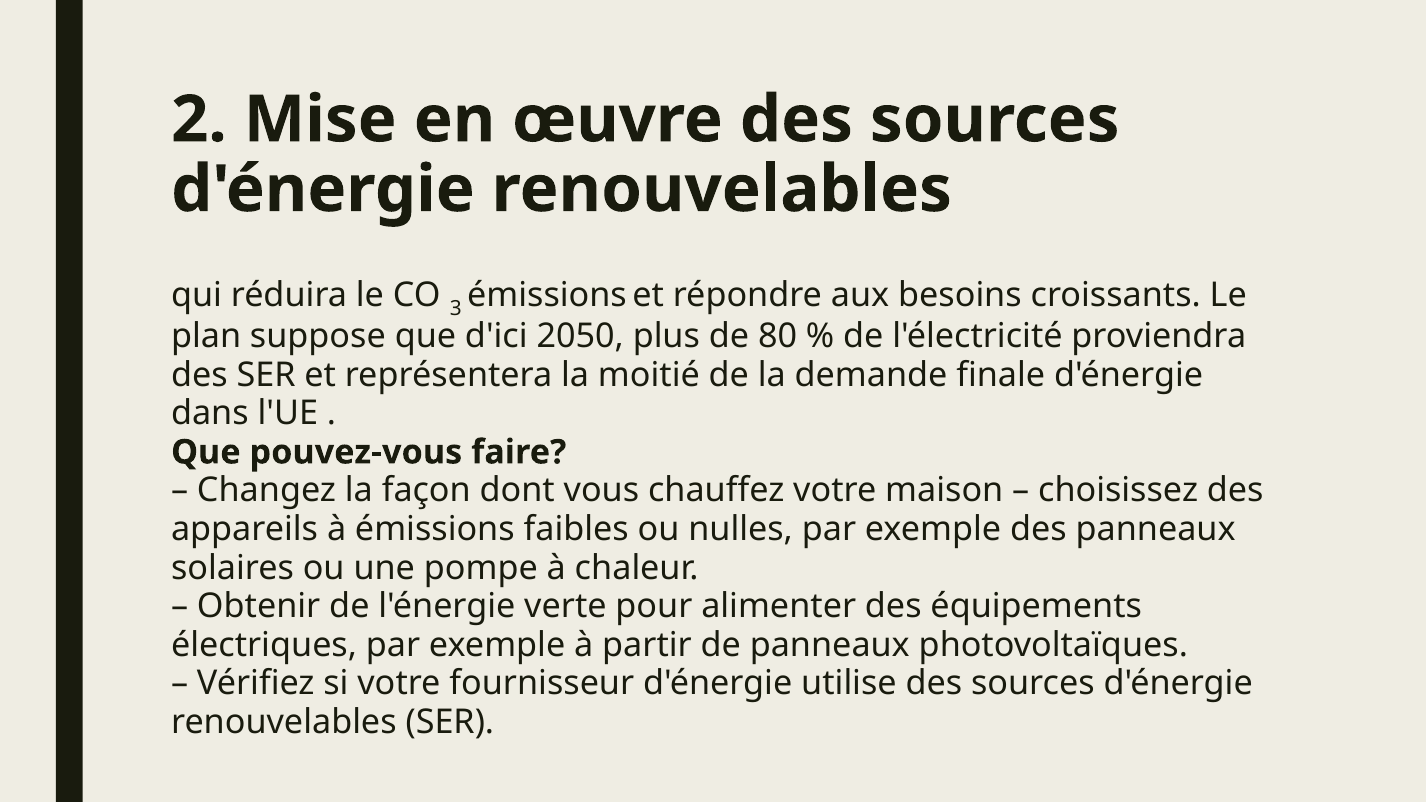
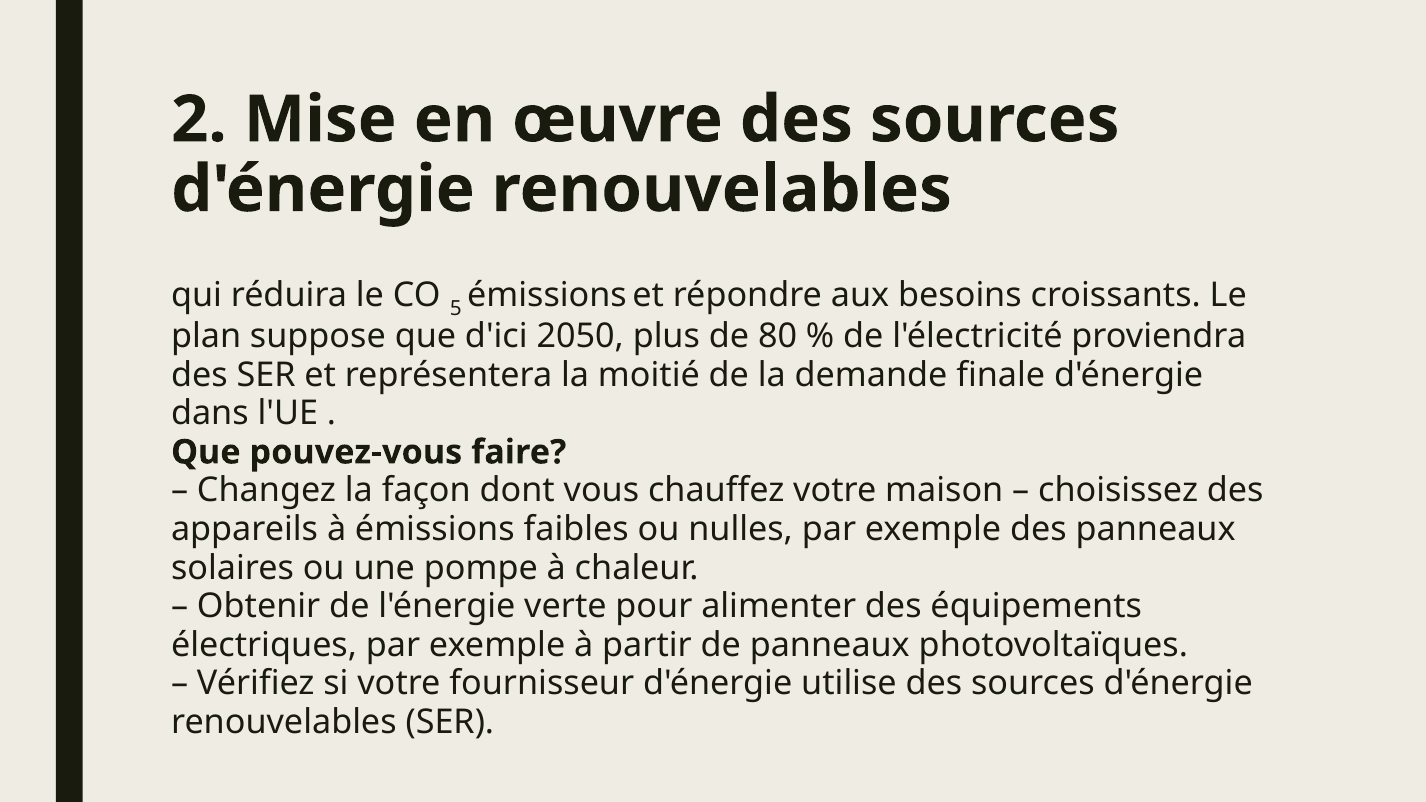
3: 3 -> 5
